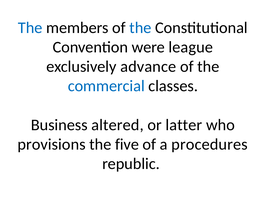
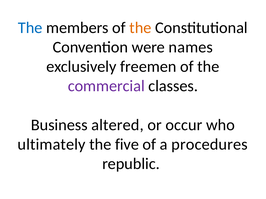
the at (140, 28) colour: blue -> orange
league: league -> names
advance: advance -> freemen
commercial colour: blue -> purple
latter: latter -> occur
provisions: provisions -> ultimately
